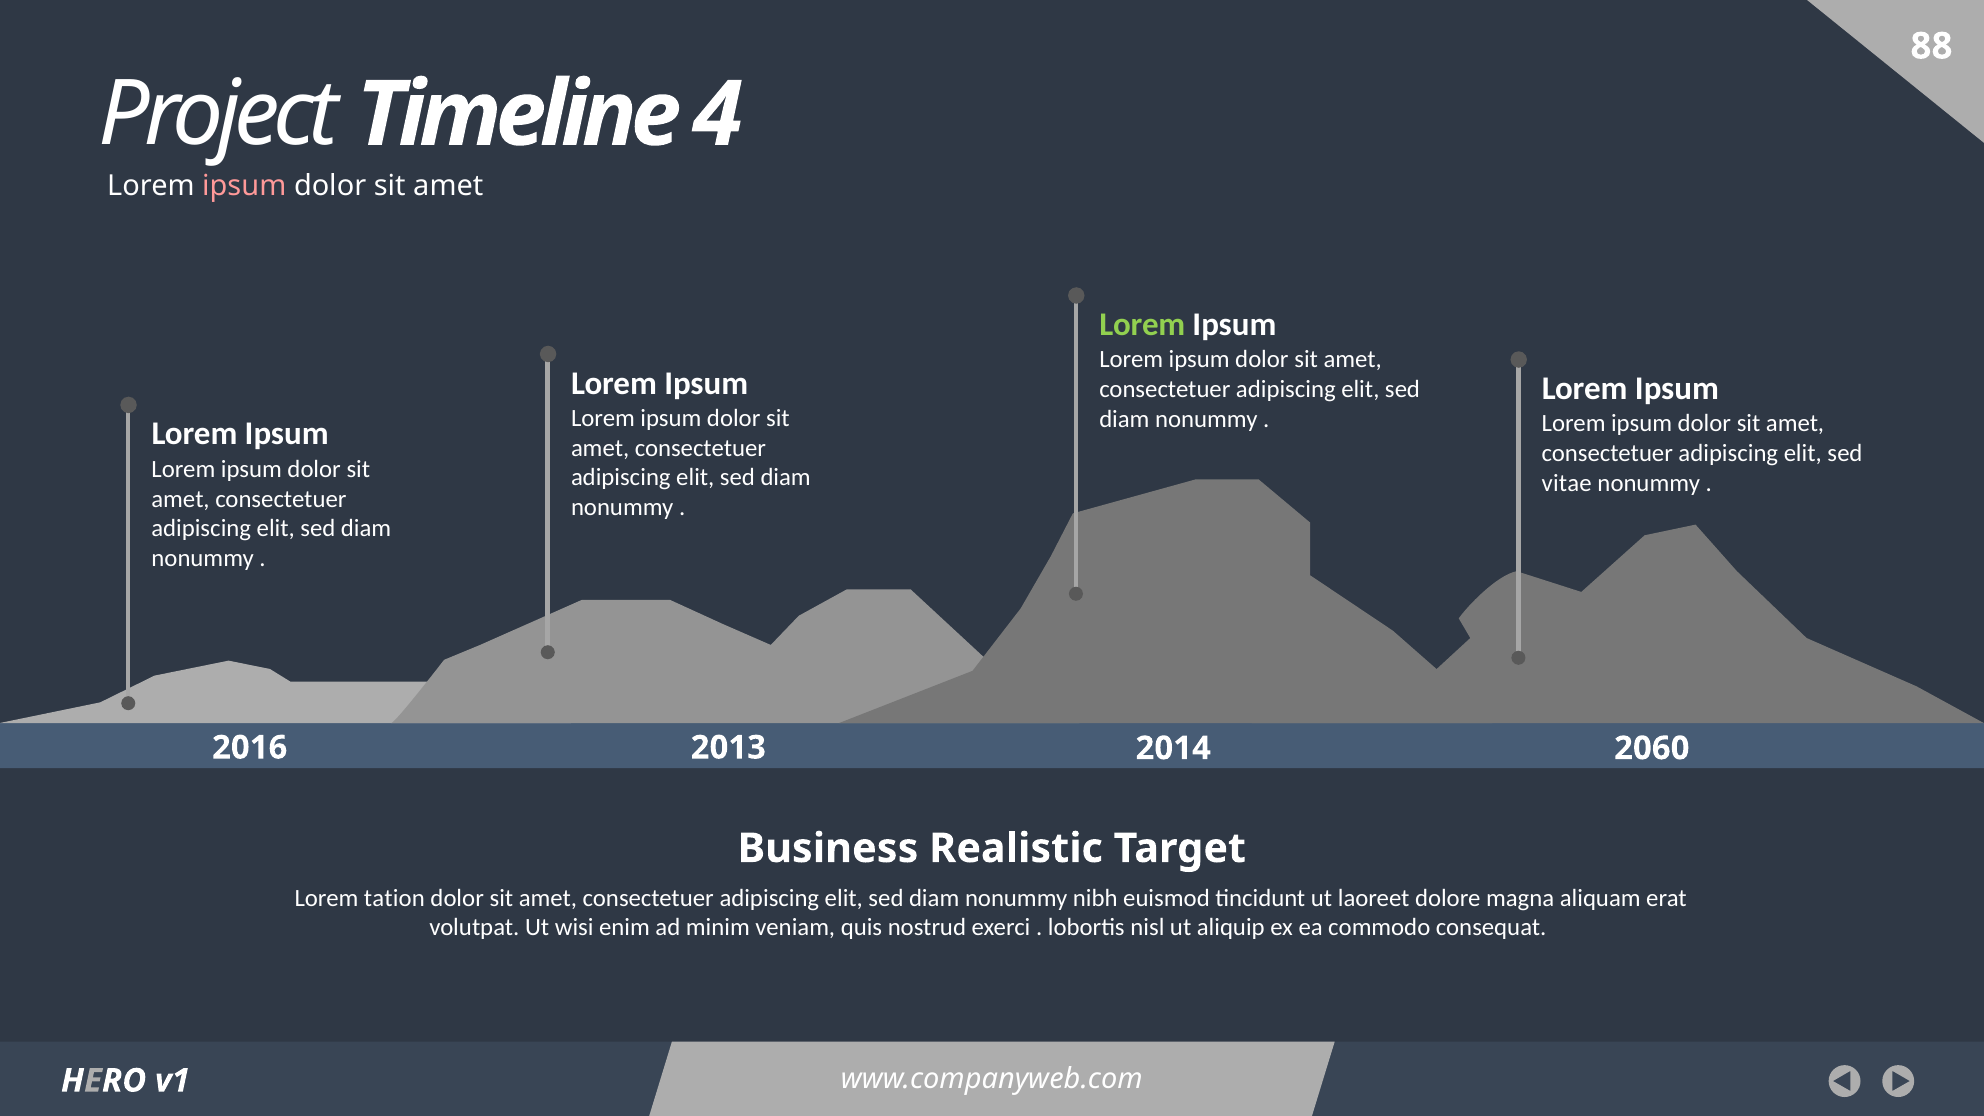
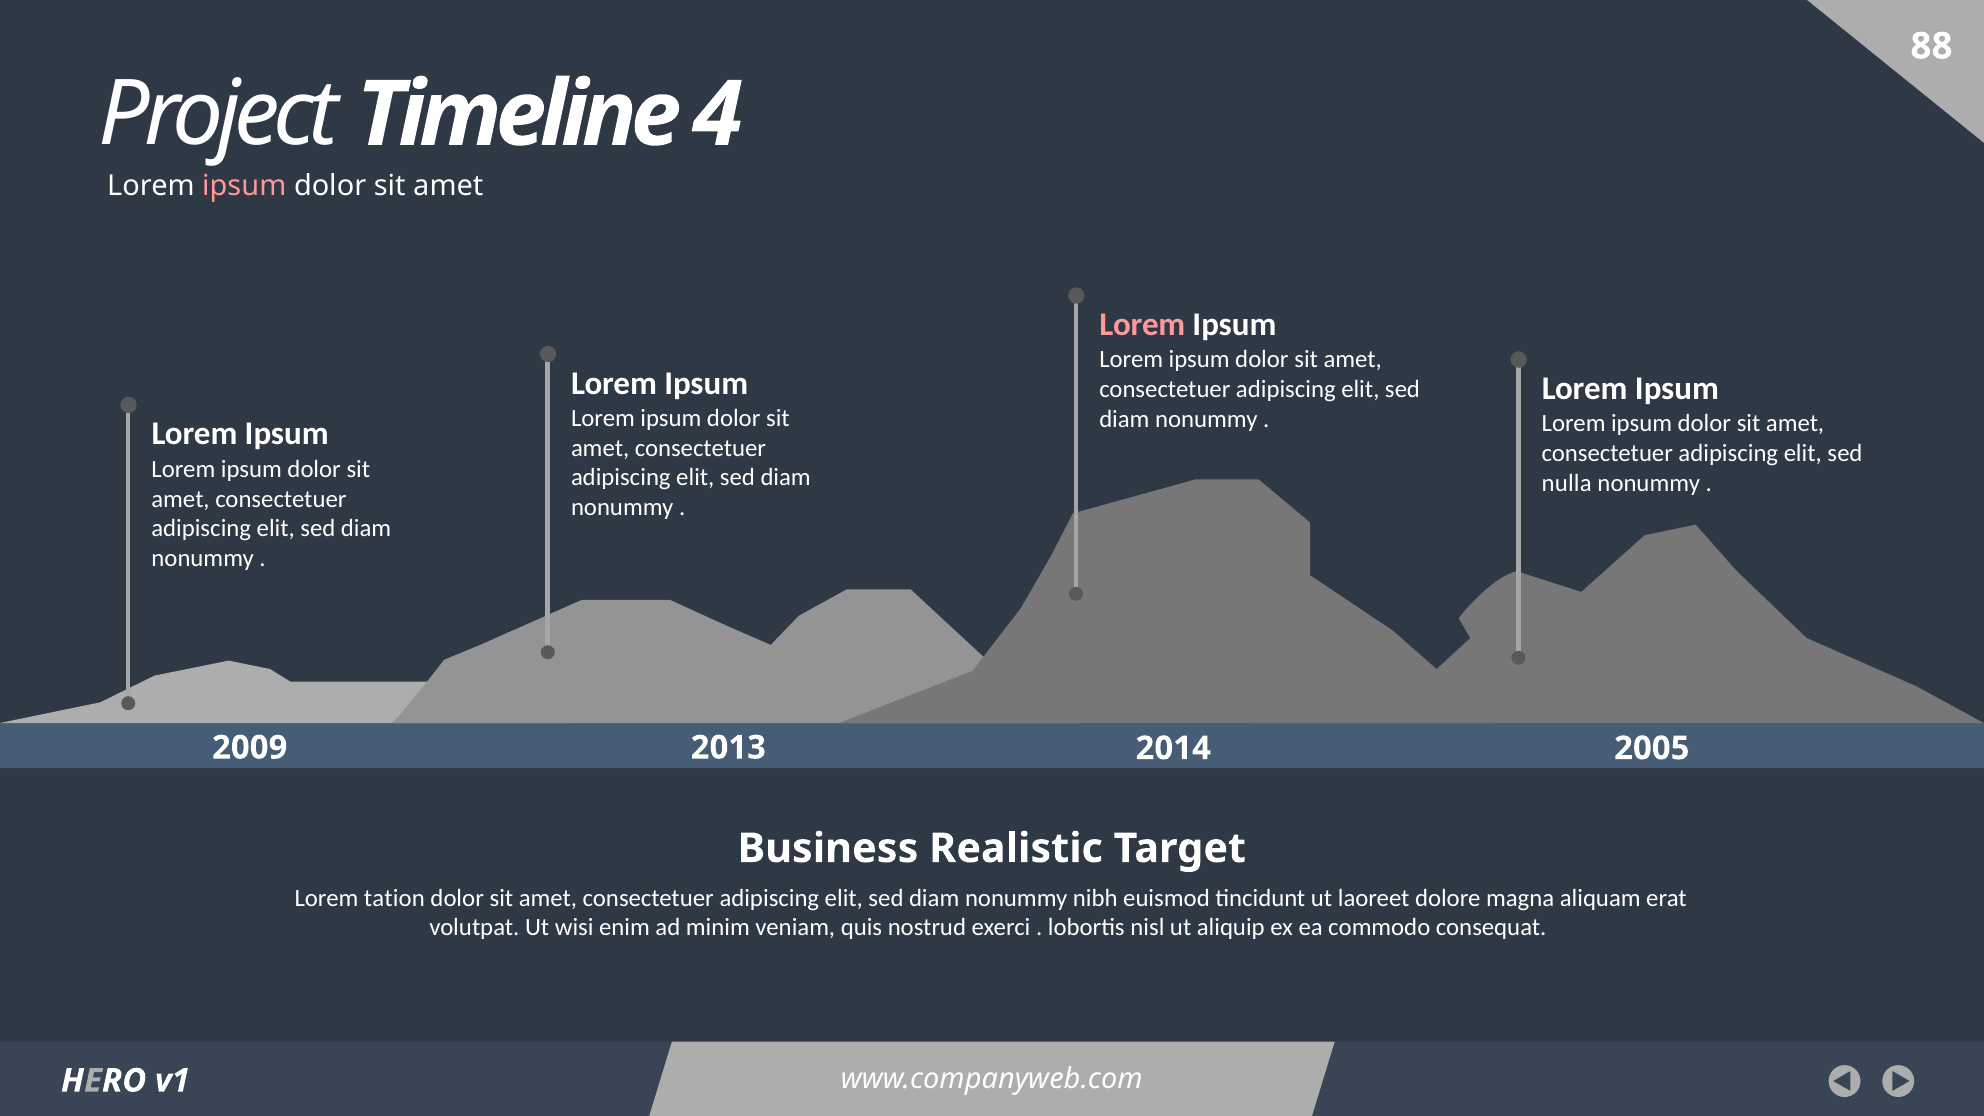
Lorem at (1142, 325) colour: light green -> pink
vitae: vitae -> nulla
2016: 2016 -> 2009
2060: 2060 -> 2005
